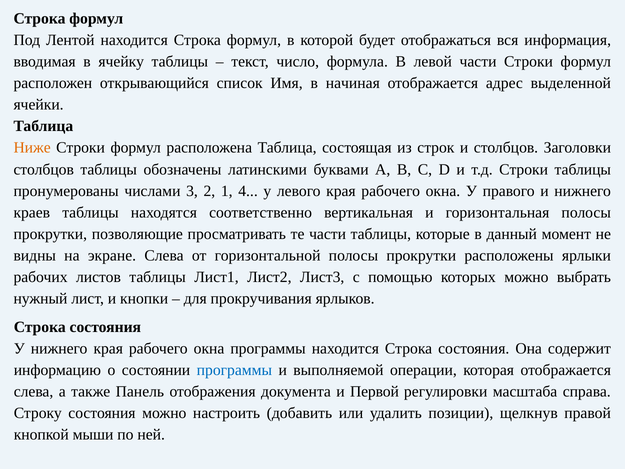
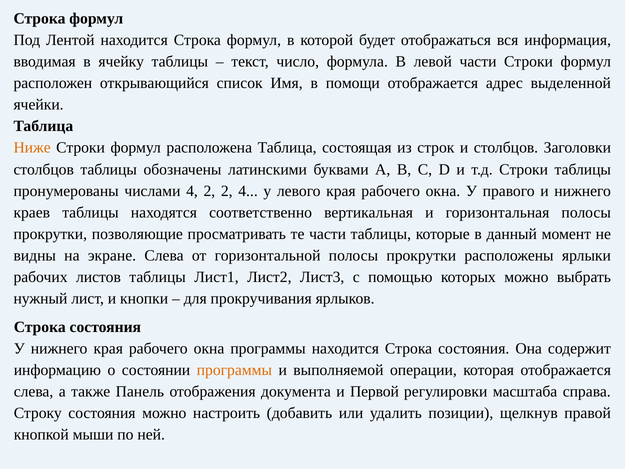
начиная: начиная -> помощи
числами 3: 3 -> 4
2 1: 1 -> 2
программы at (234, 370) colour: blue -> orange
